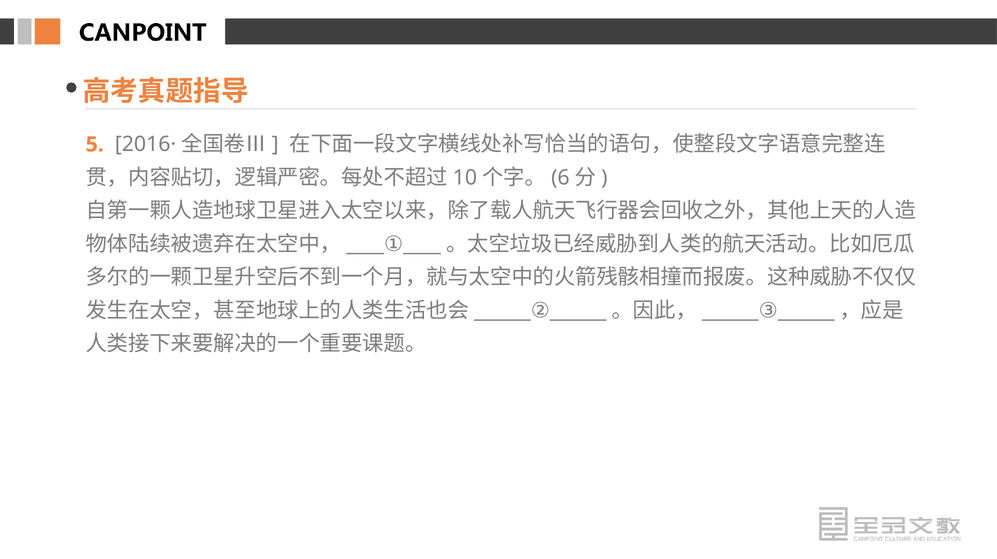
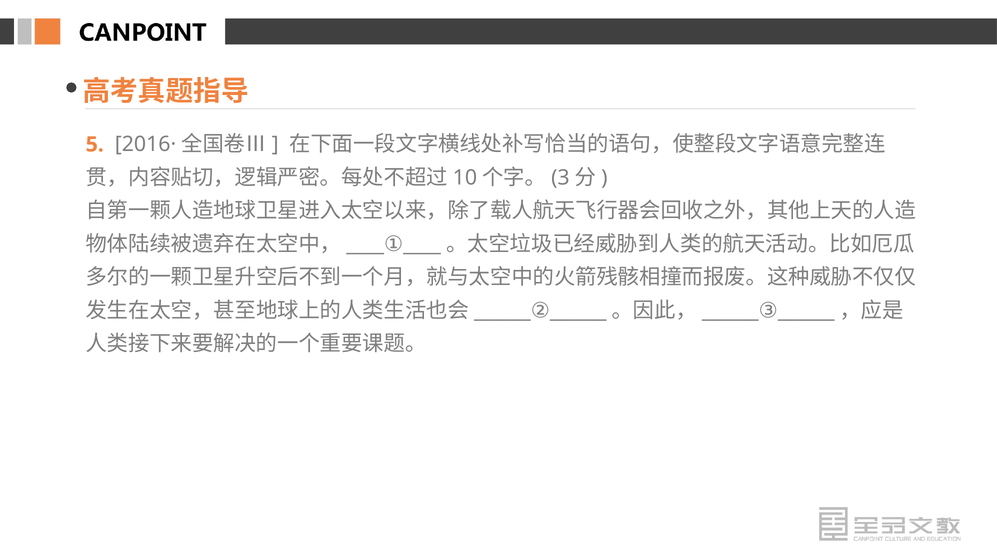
6: 6 -> 3
